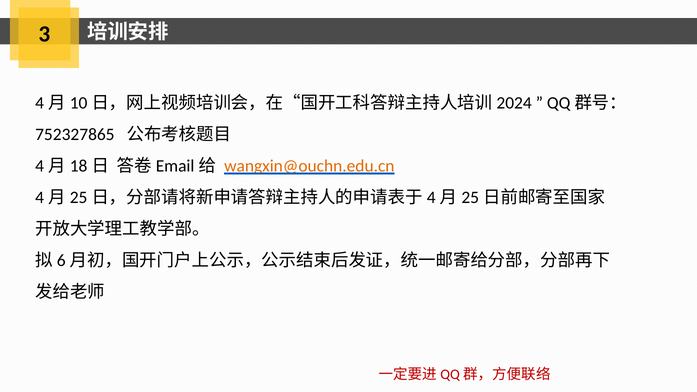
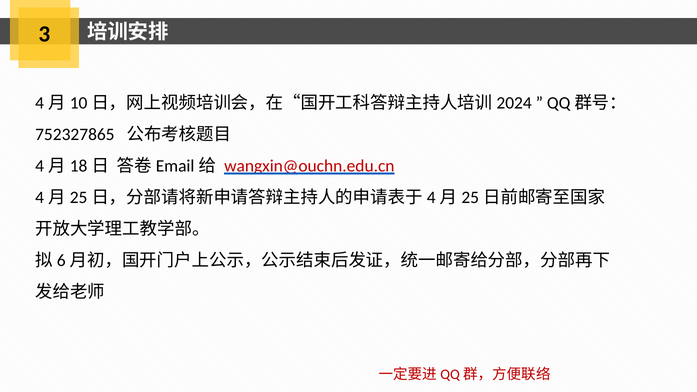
wangxin@ouchn.edu.cn colour: orange -> red
